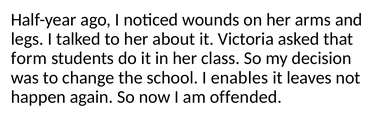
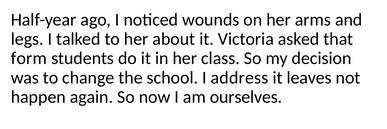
enables: enables -> address
offended: offended -> ourselves
